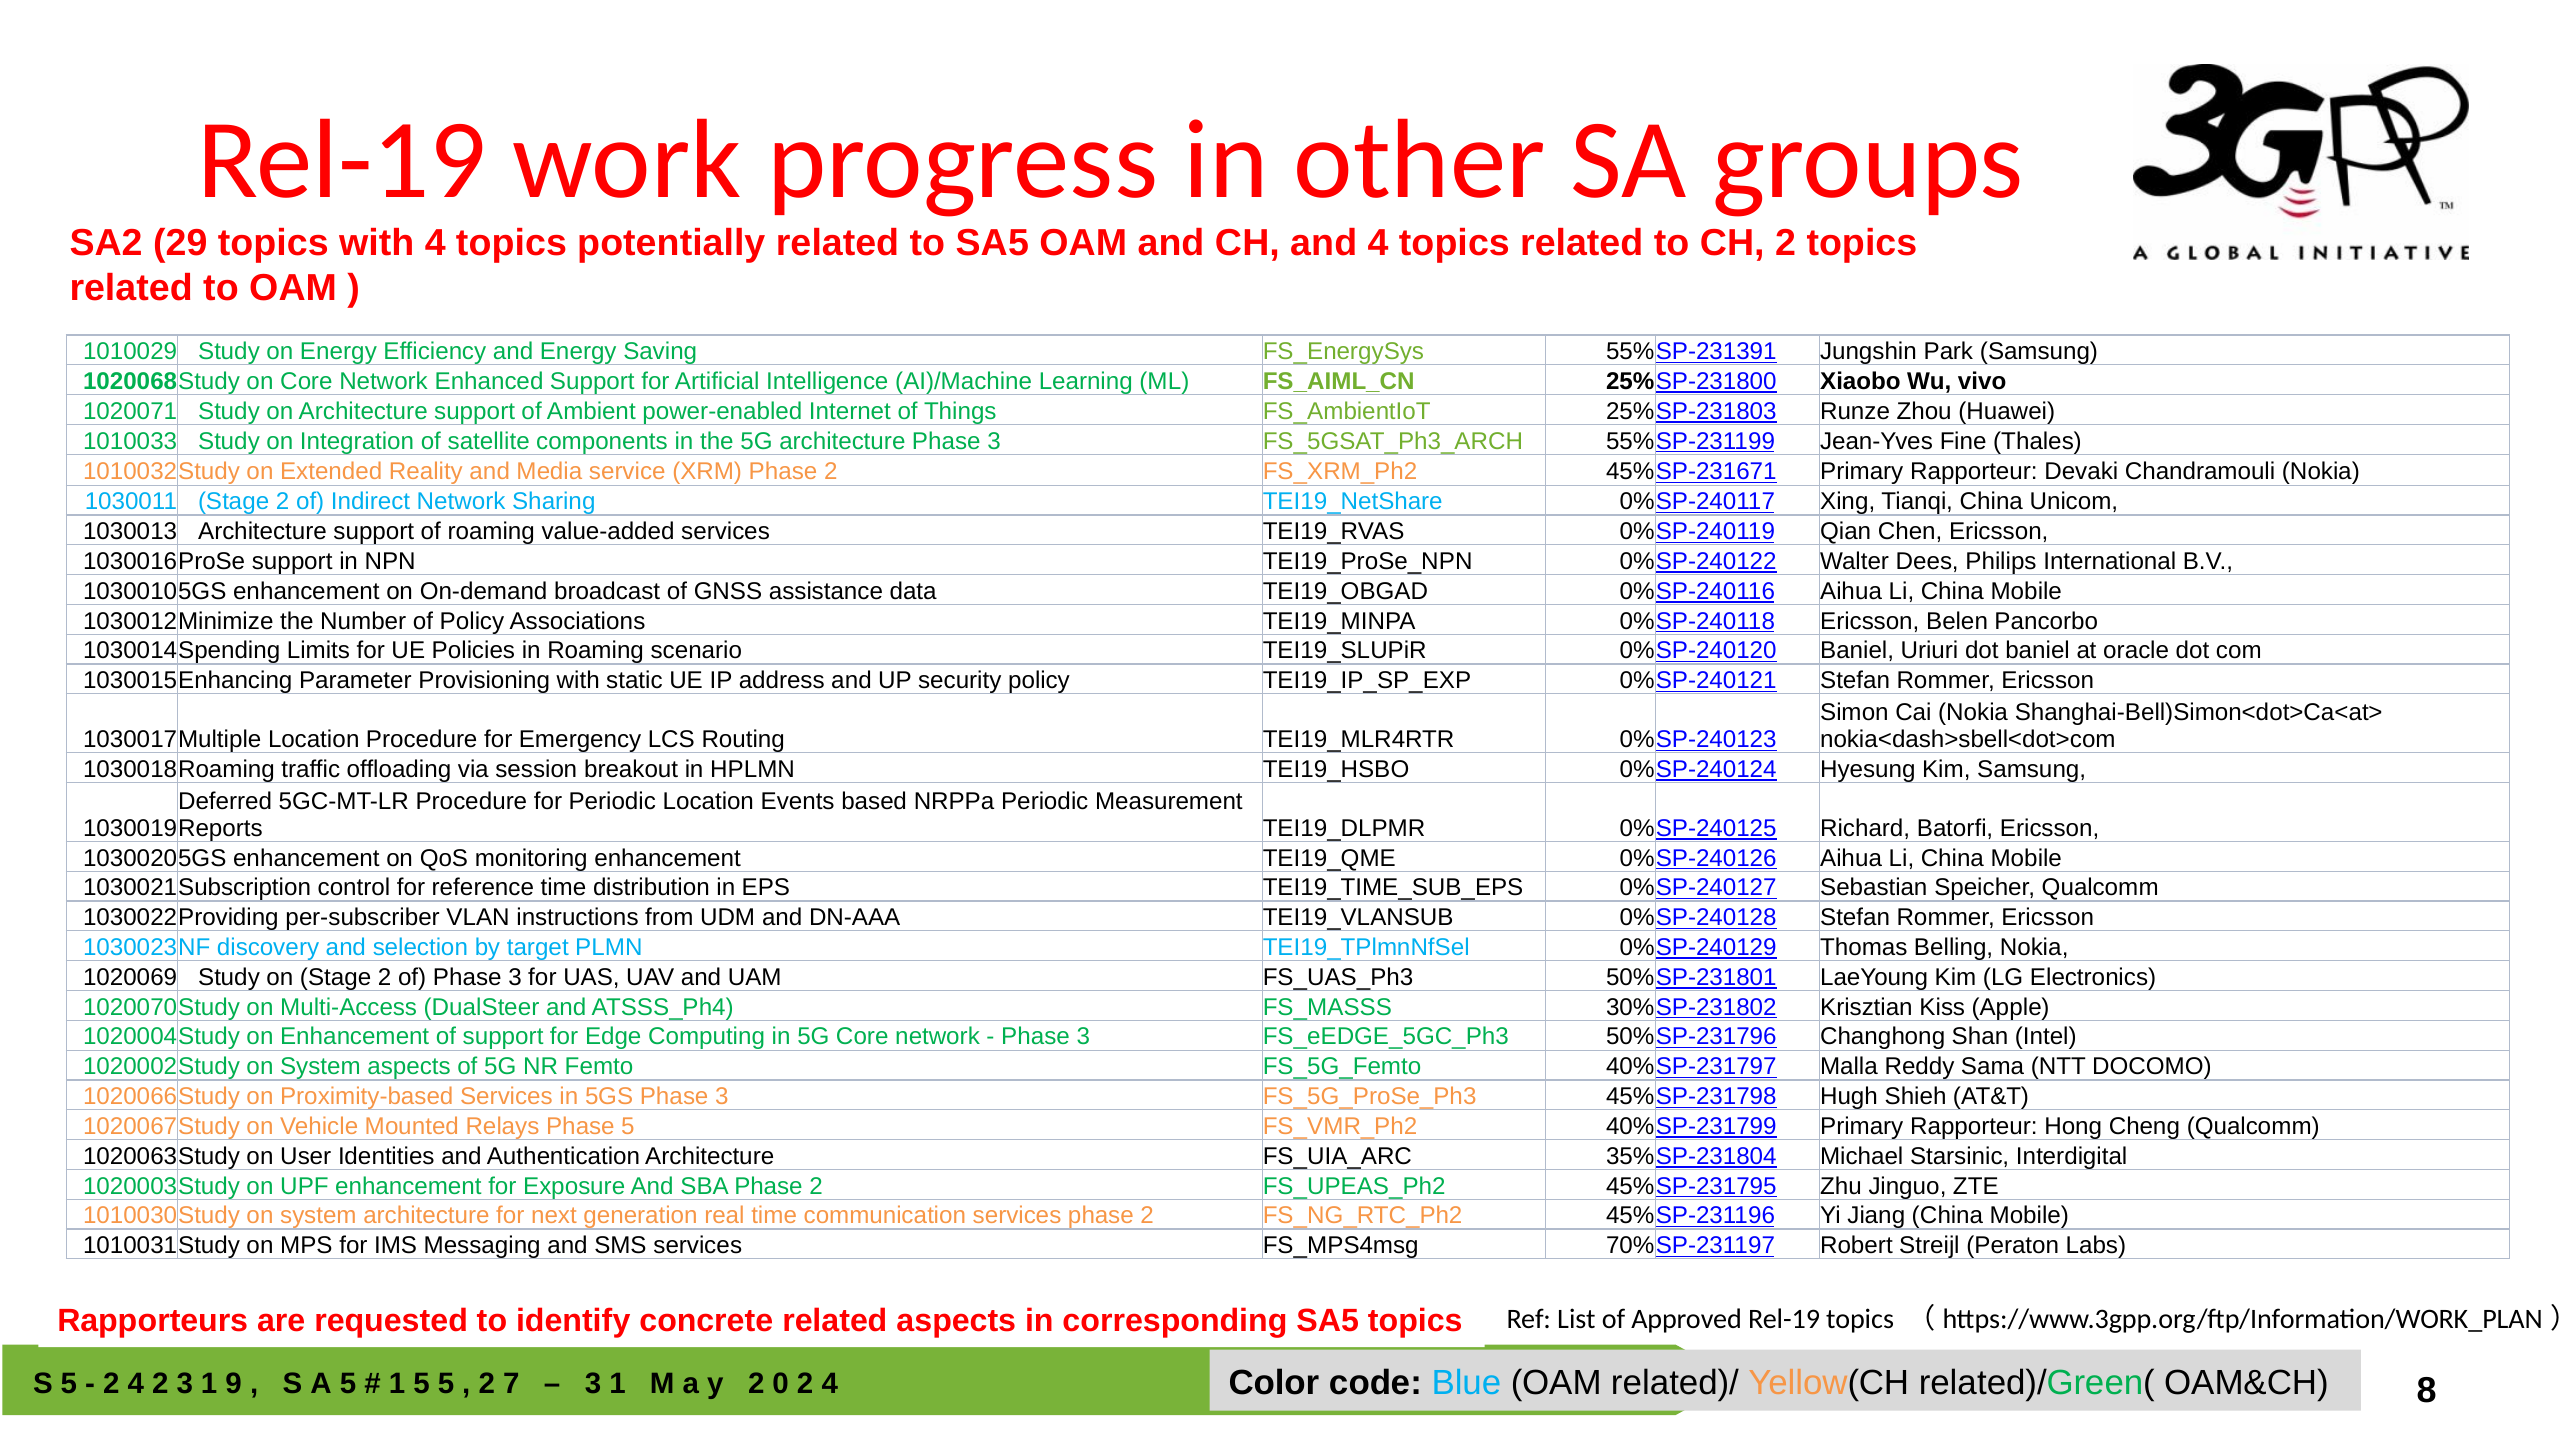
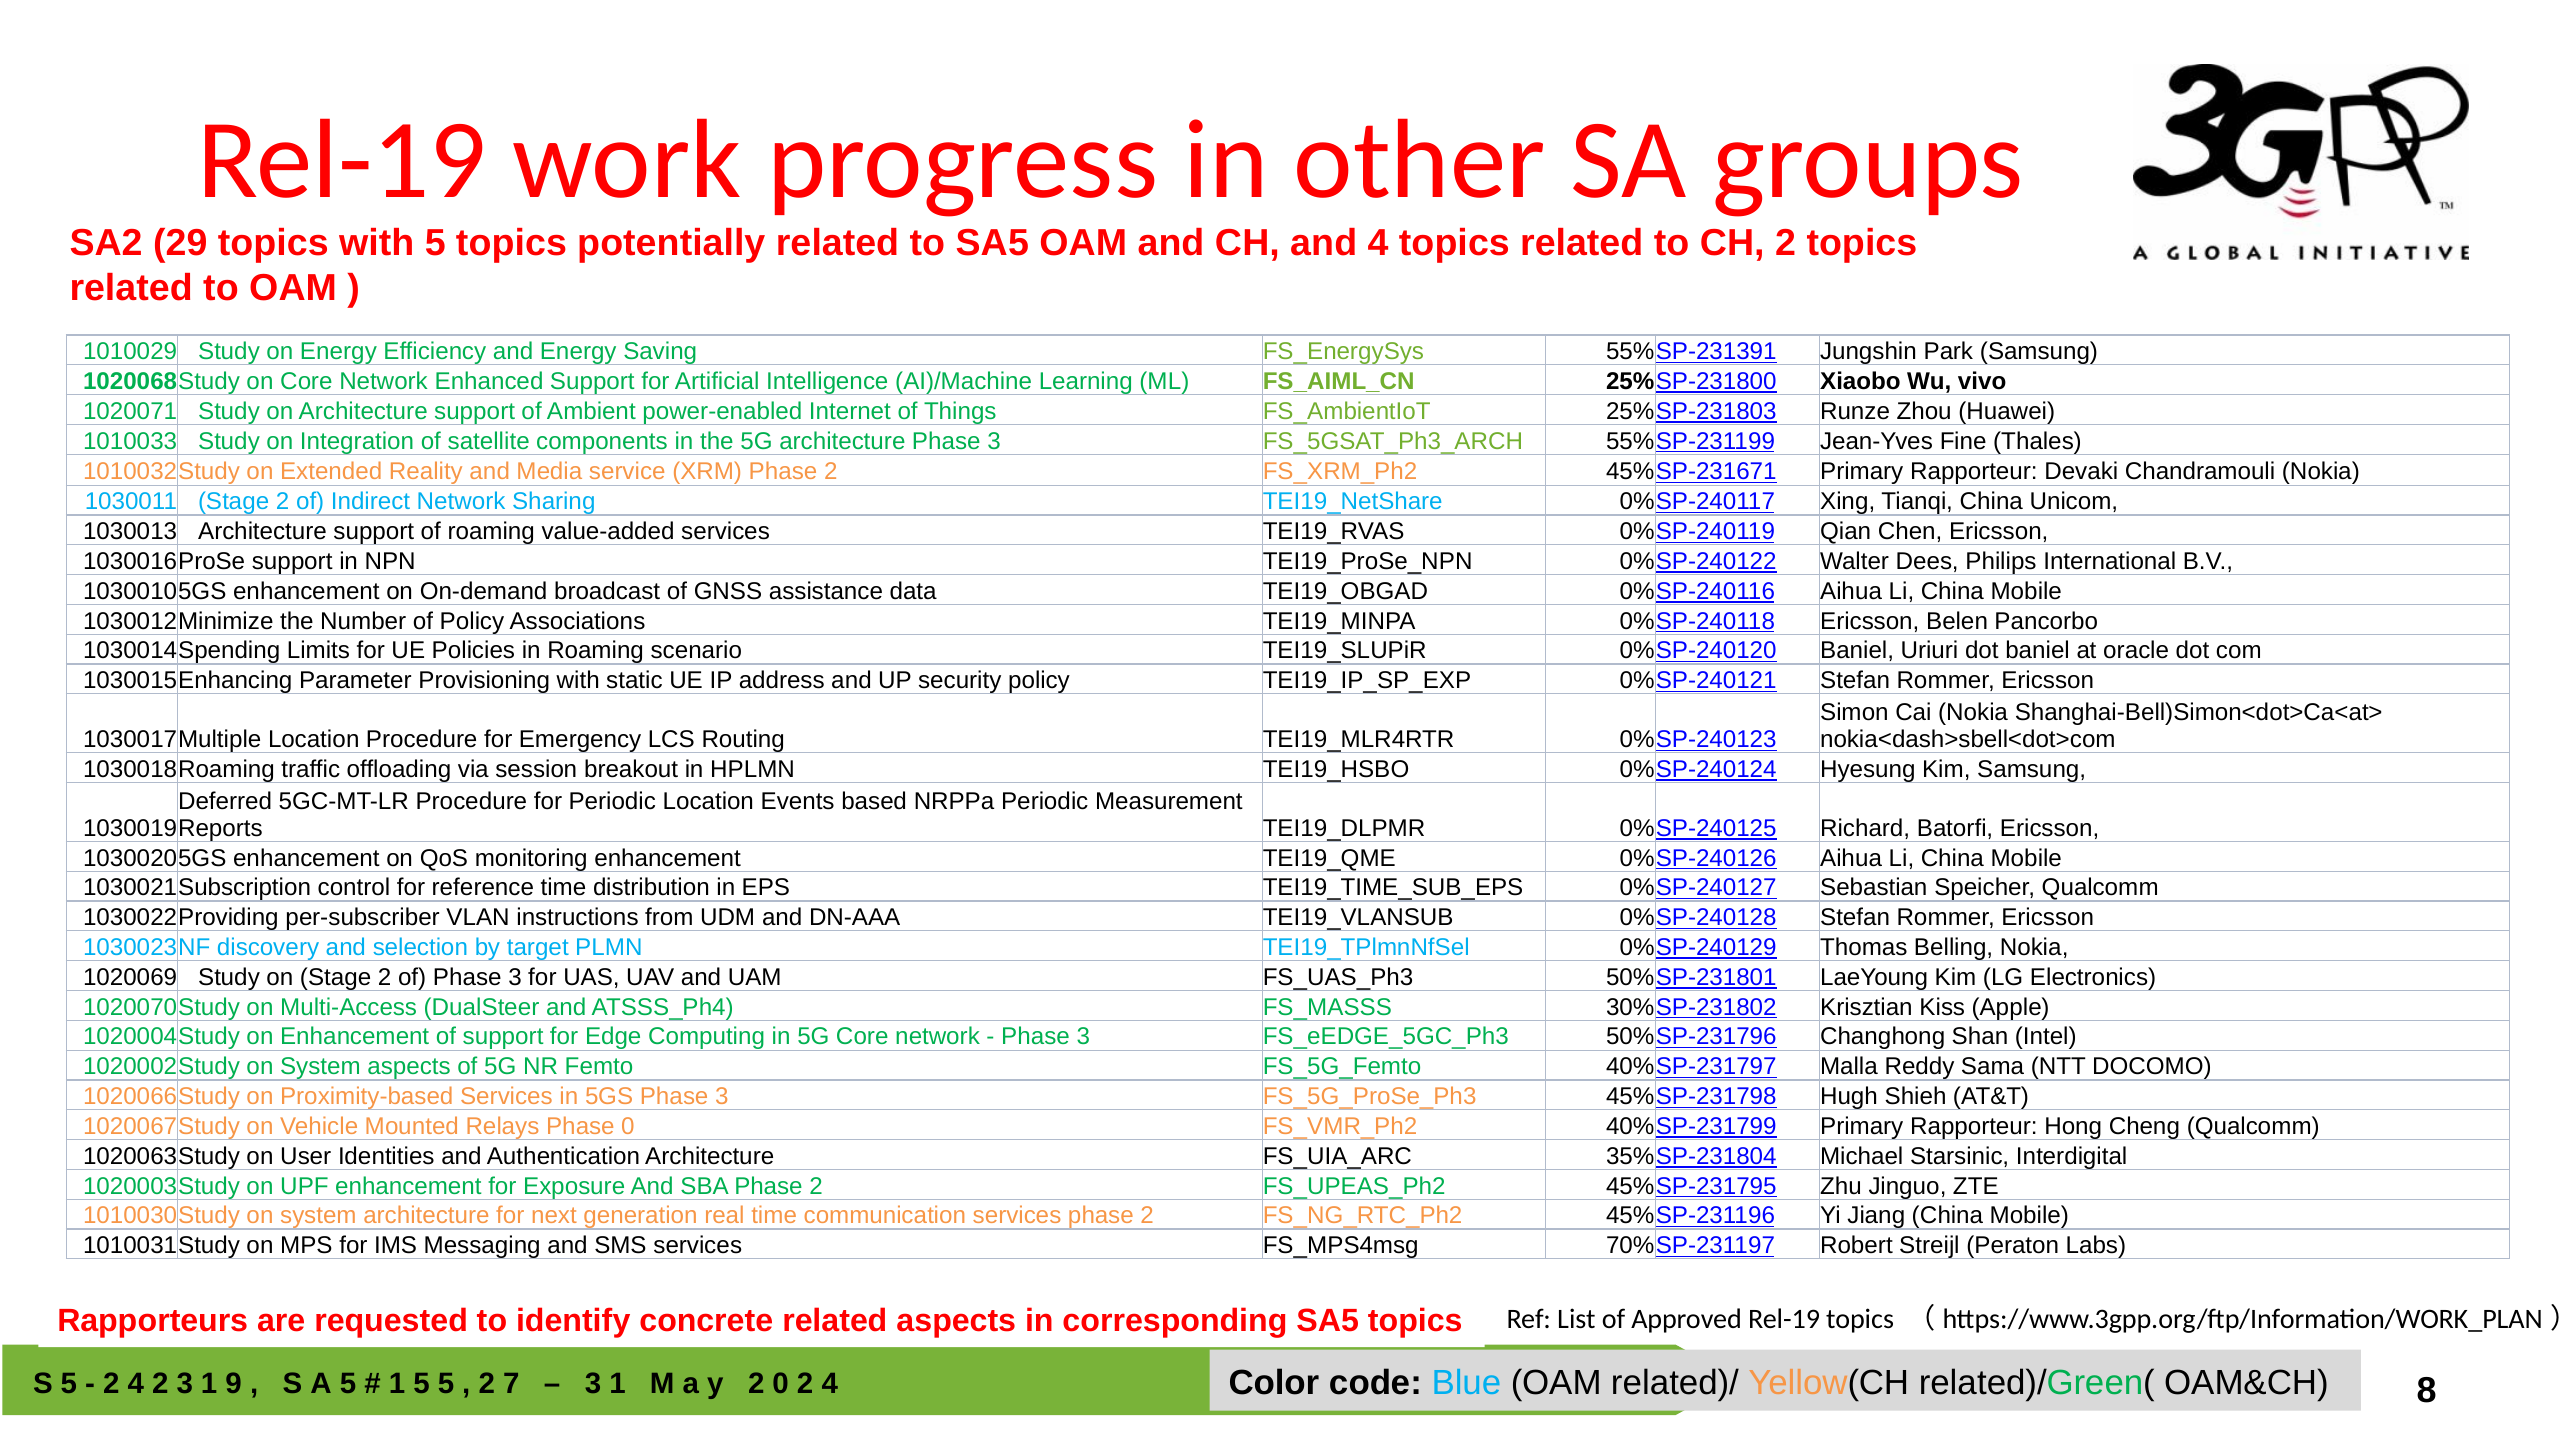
with 4: 4 -> 5
Phase 5: 5 -> 0
